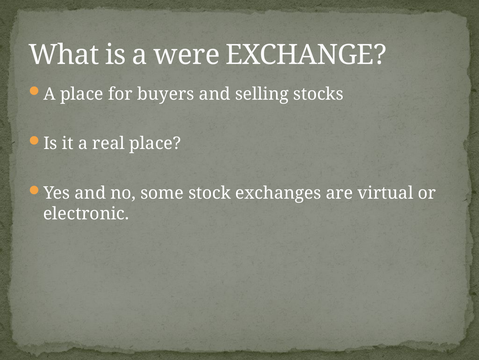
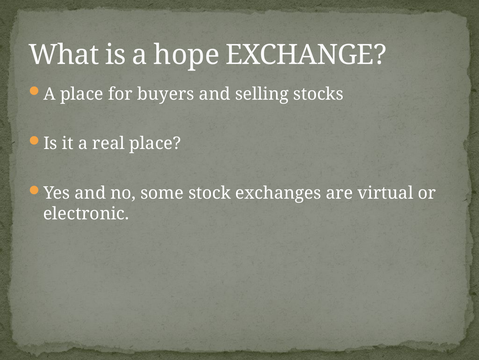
were: were -> hope
